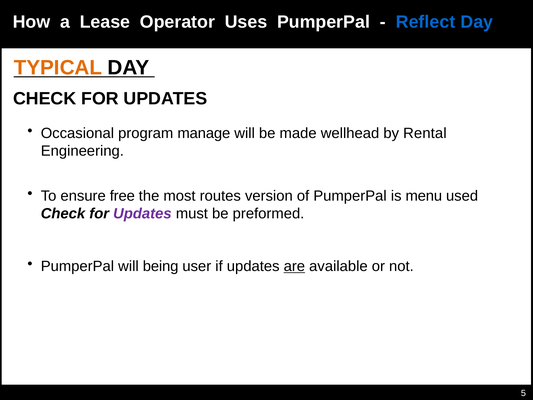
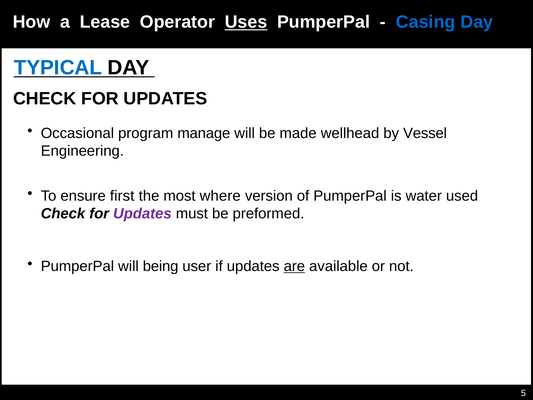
Uses underline: none -> present
Reflect: Reflect -> Casing
TYPICAL colour: orange -> blue
Rental: Rental -> Vessel
free: free -> first
routes: routes -> where
menu: menu -> water
